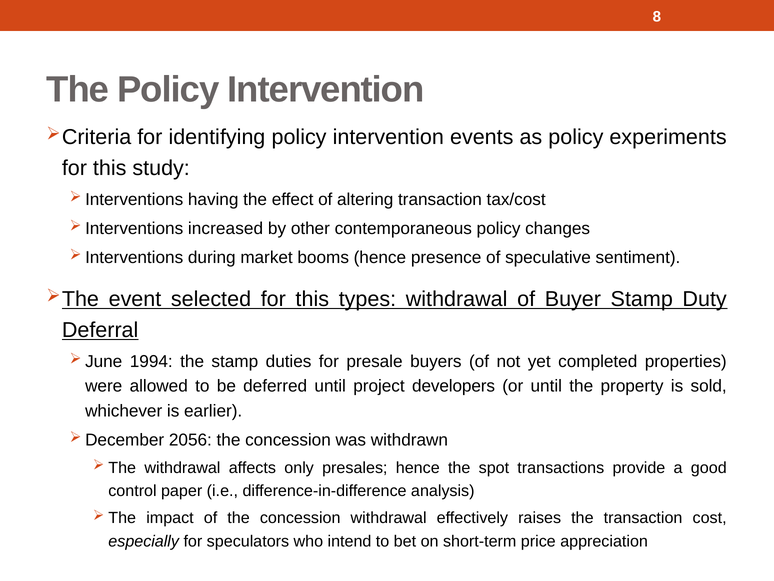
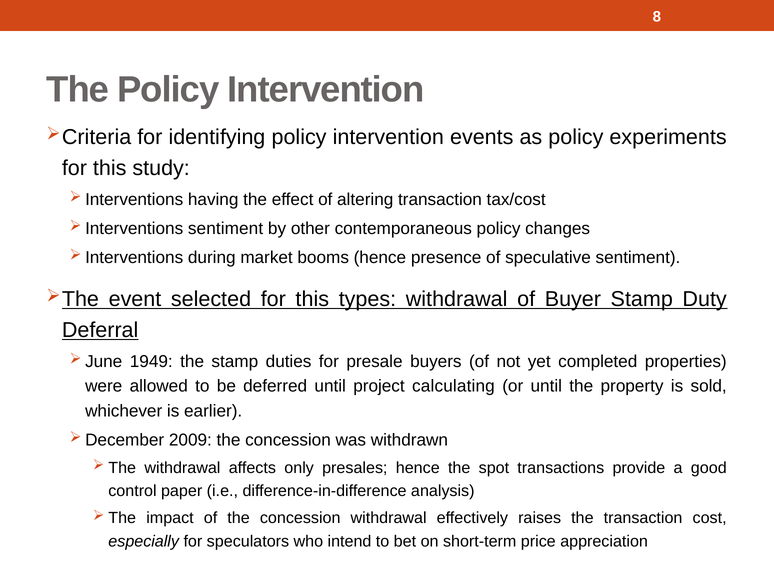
increased at (226, 228): increased -> sentiment
1994: 1994 -> 1949
developers: developers -> calculating
2056: 2056 -> 2009
